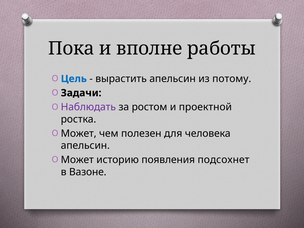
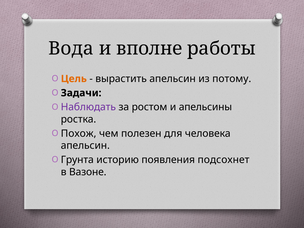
Пока: Пока -> Вода
Цель colour: blue -> orange
проектной: проектной -> апельсины
Может at (79, 133): Может -> Похож
Может at (77, 160): Может -> Грунта
